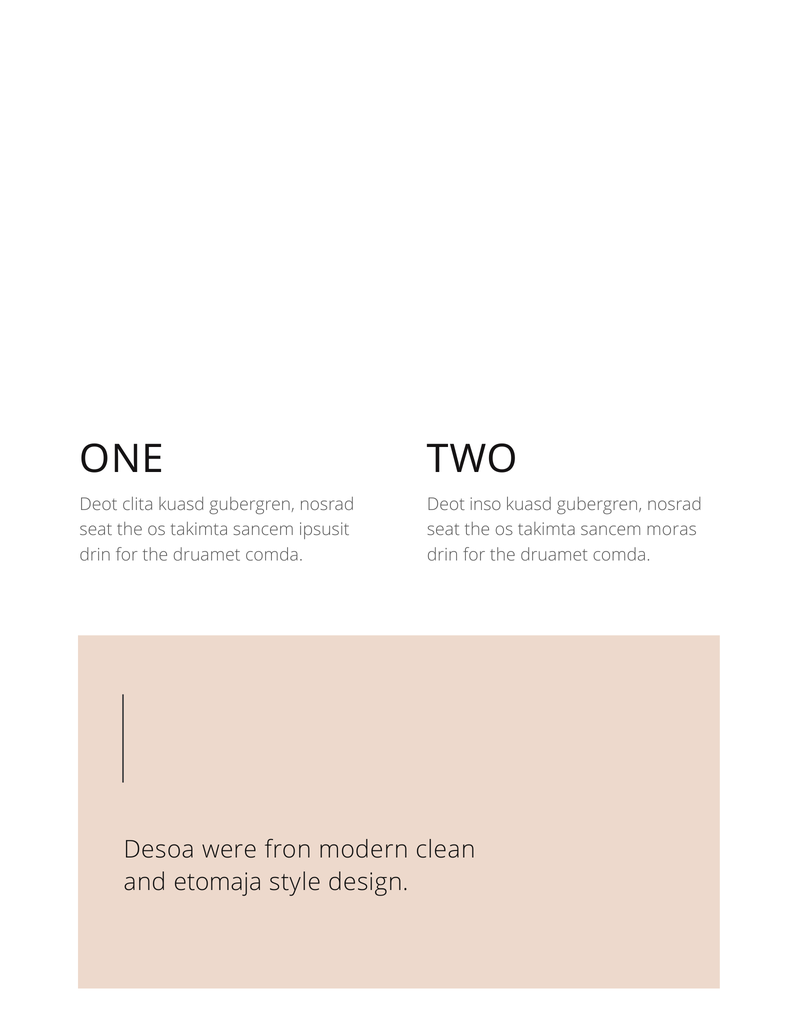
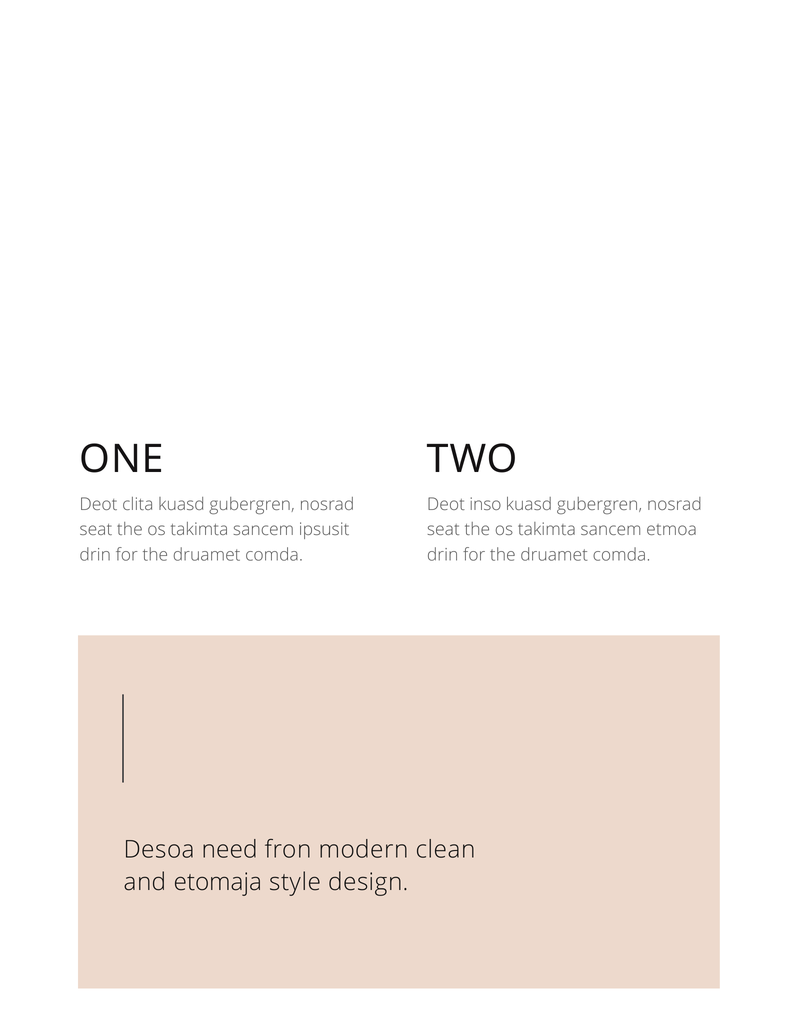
moras: moras -> etmoa
were: were -> need
